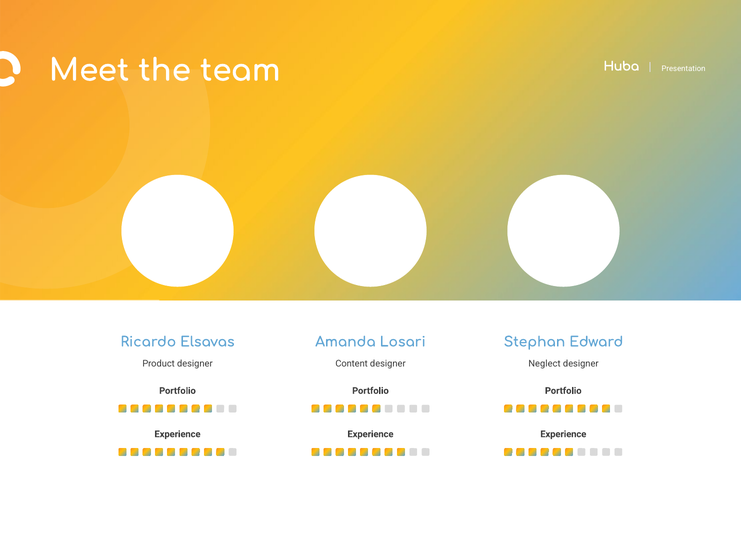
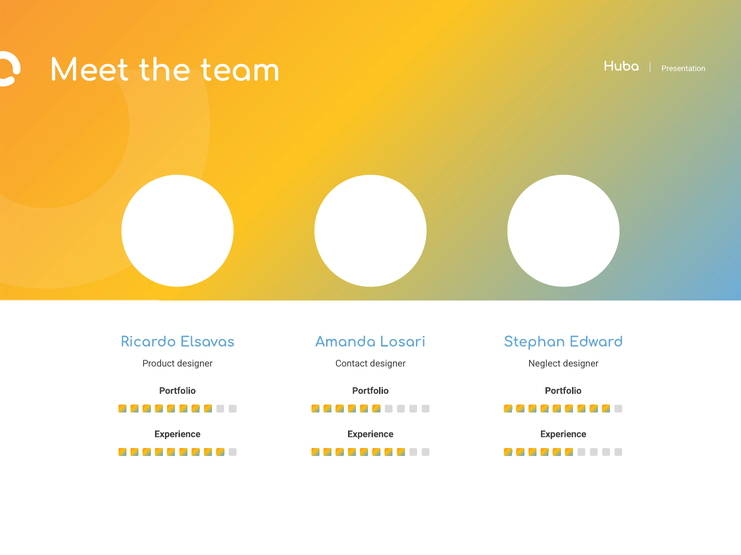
Content: Content -> Contact
